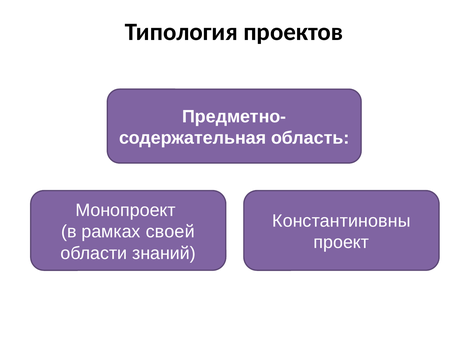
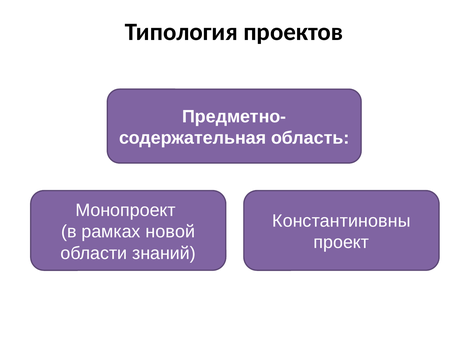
своей: своей -> новой
